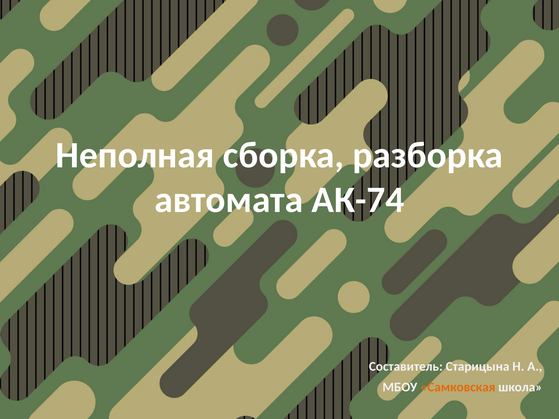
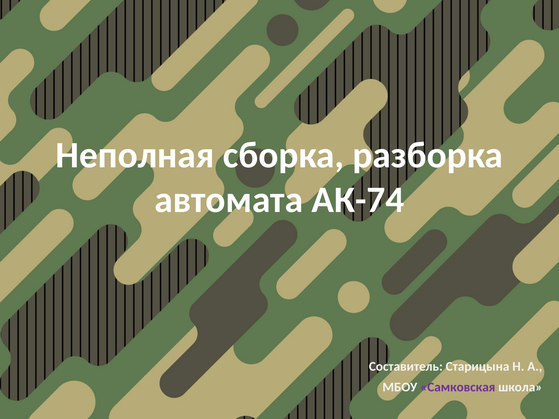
Самковская colour: orange -> purple
